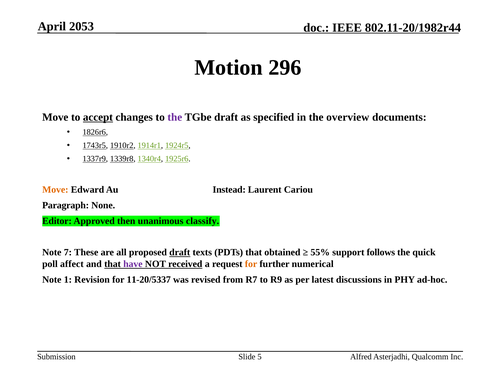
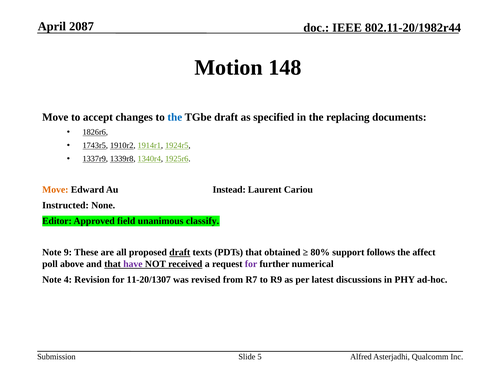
2053: 2053 -> 2087
296: 296 -> 148
accept underline: present -> none
the at (175, 117) colour: purple -> blue
overview: overview -> replacing
Paragraph: Paragraph -> Instructed
then: then -> field
7: 7 -> 9
55%: 55% -> 80%
quick: quick -> affect
affect: affect -> above
for at (251, 264) colour: orange -> purple
1: 1 -> 4
11-20/5337: 11-20/5337 -> 11-20/1307
